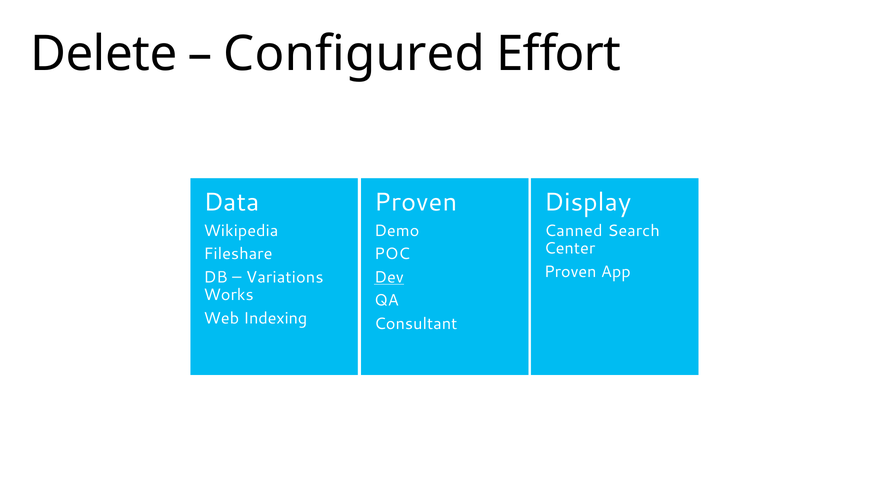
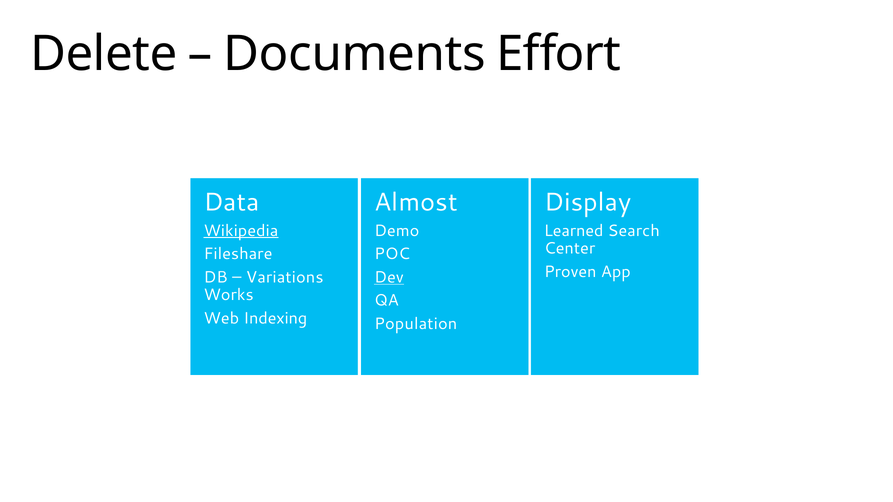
Configured: Configured -> Documents
Proven at (416, 202): Proven -> Almost
Wikipedia underline: none -> present
Canned: Canned -> Learned
Consultant: Consultant -> Population
